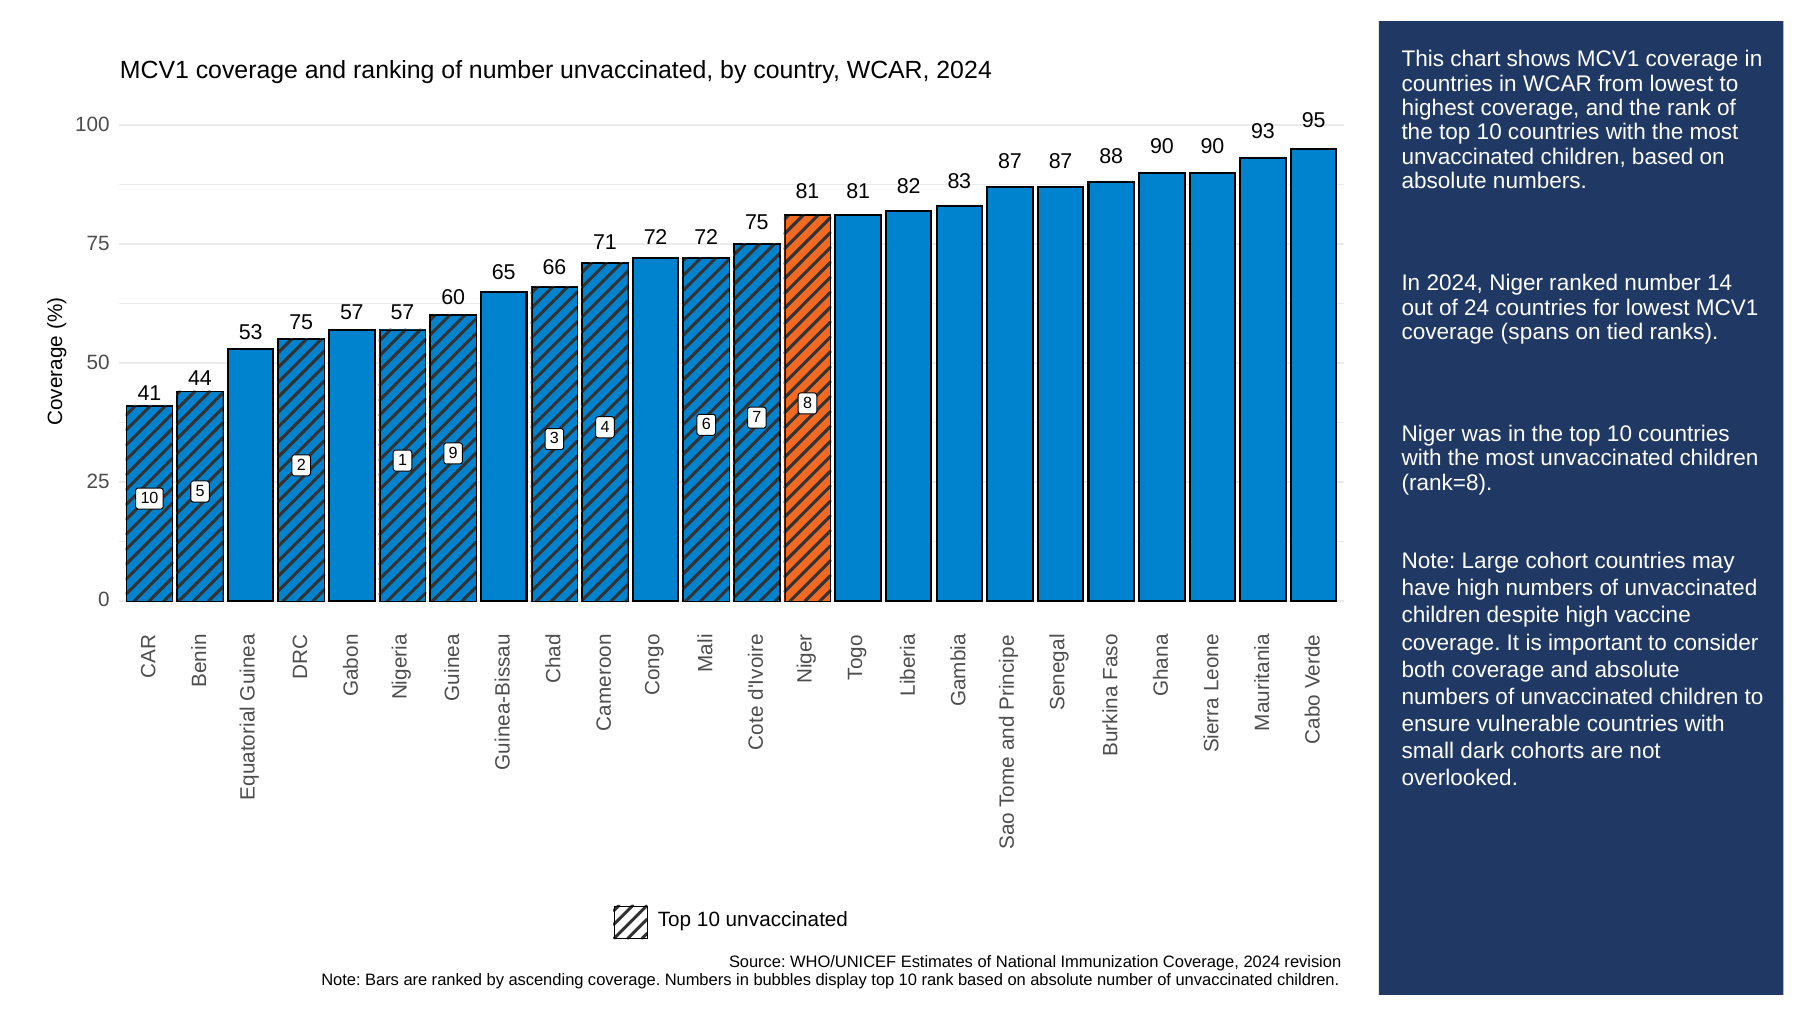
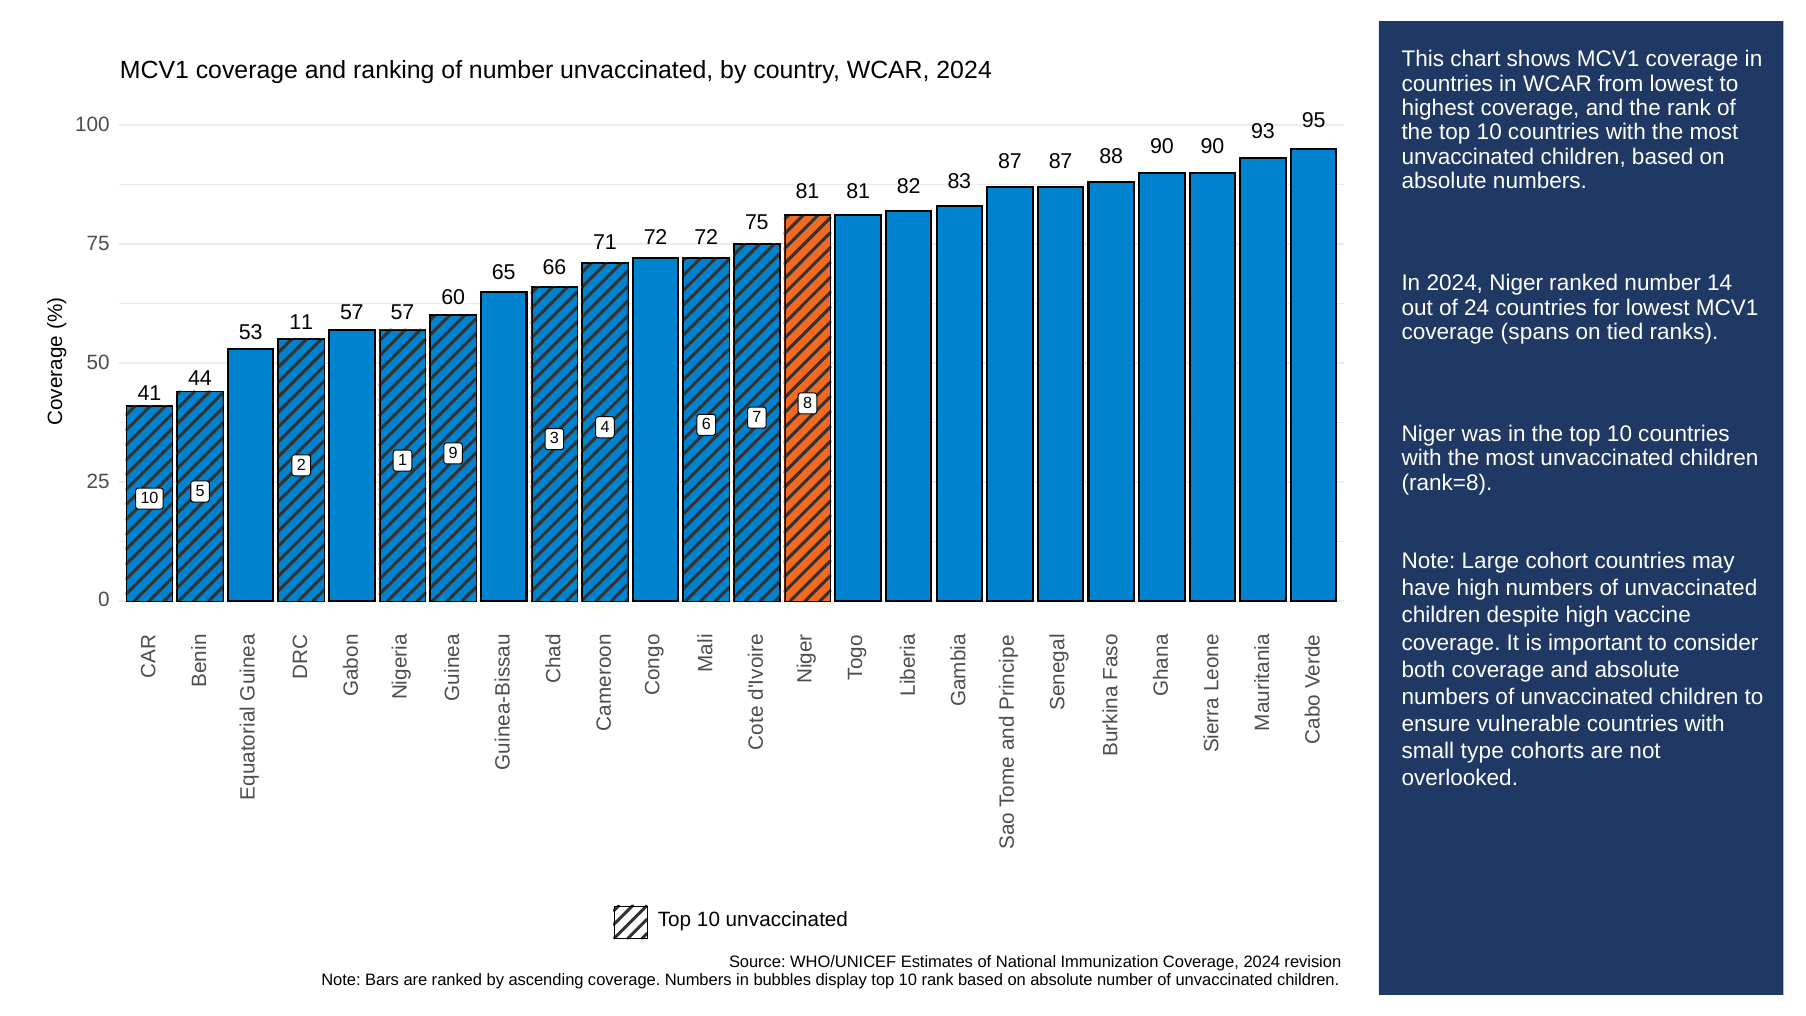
53 75: 75 -> 11
dark: dark -> type
